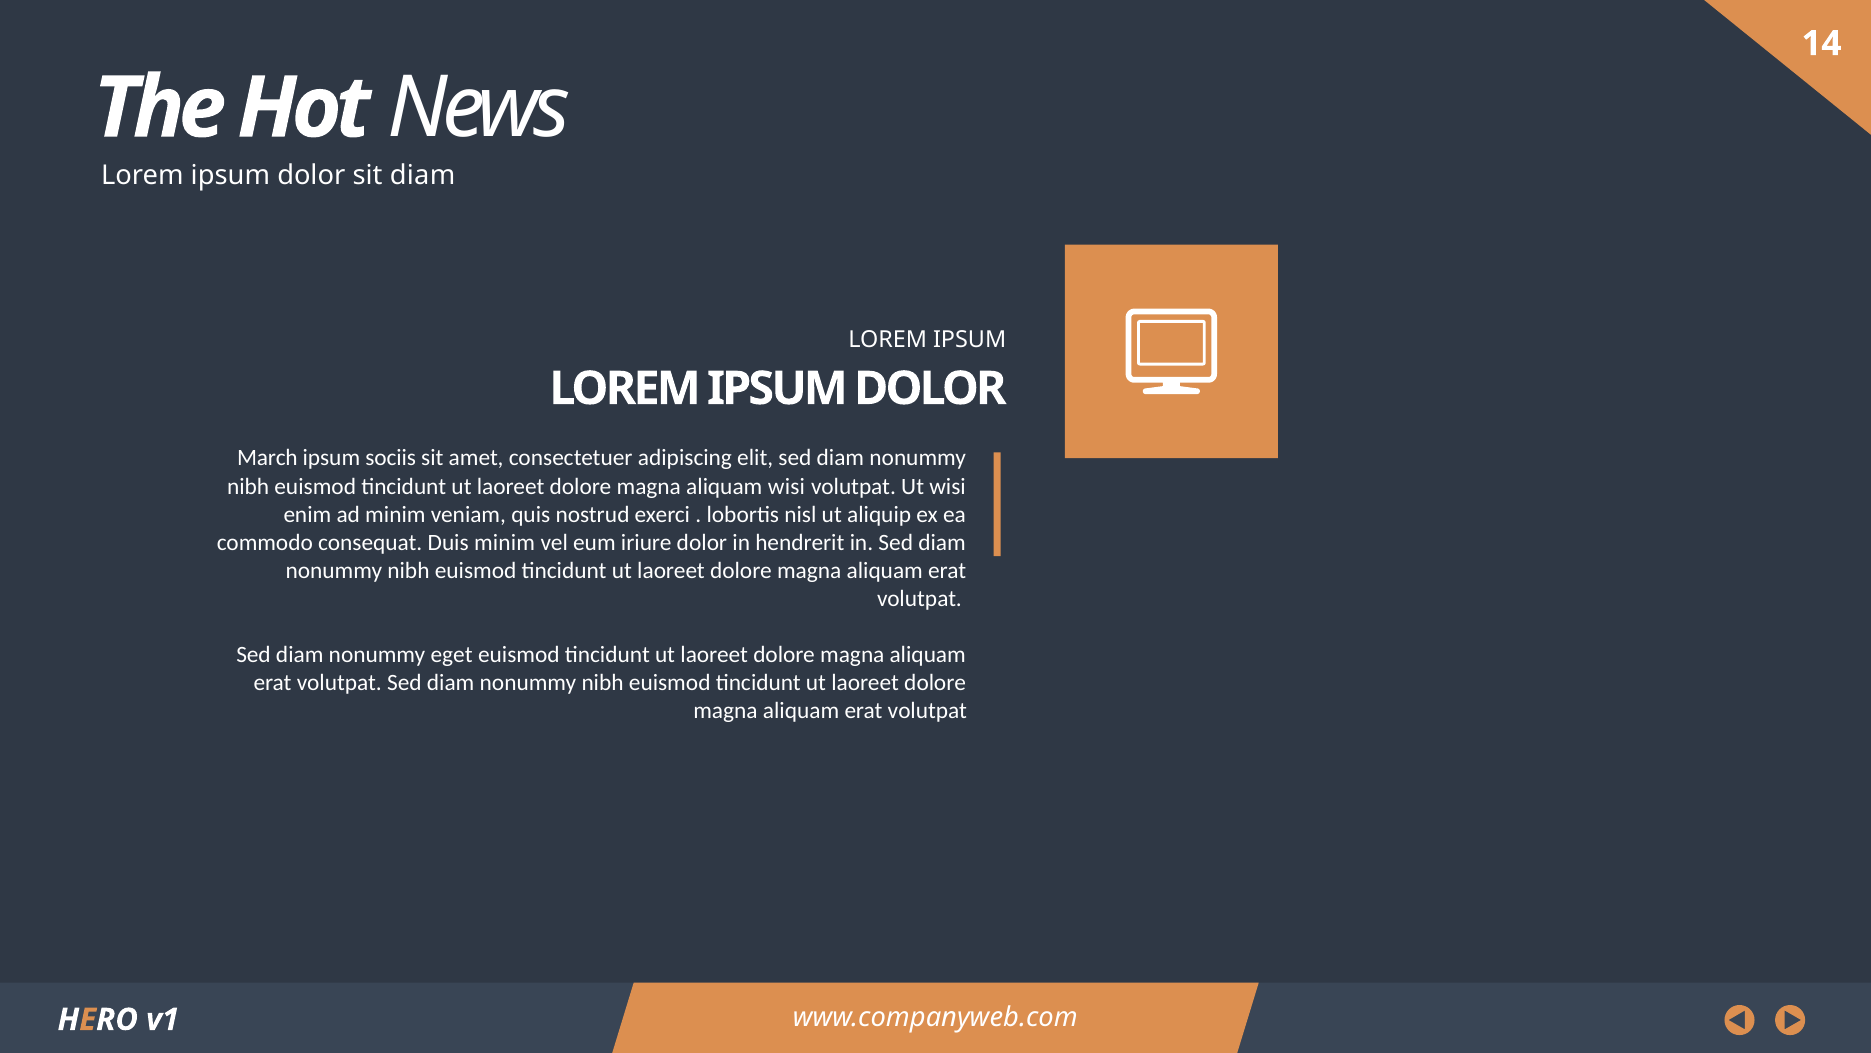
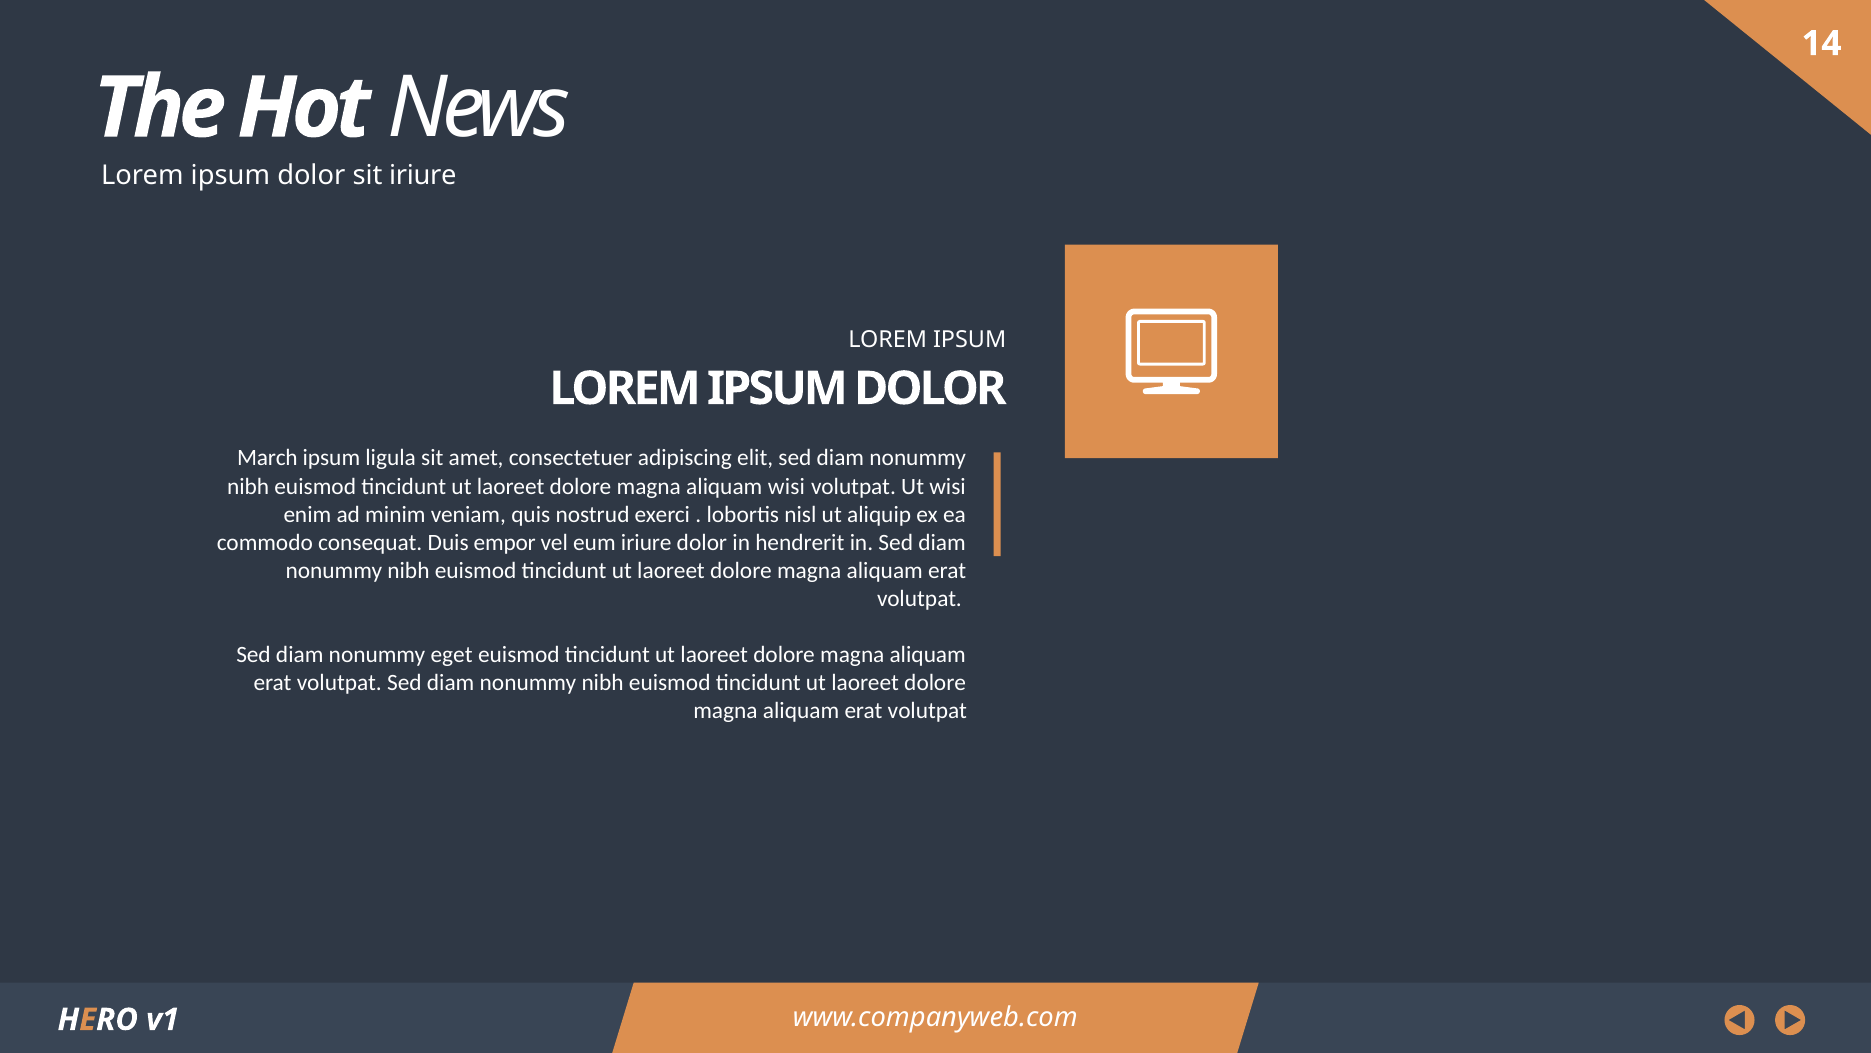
sit diam: diam -> iriure
sociis: sociis -> ligula
Duis minim: minim -> empor
